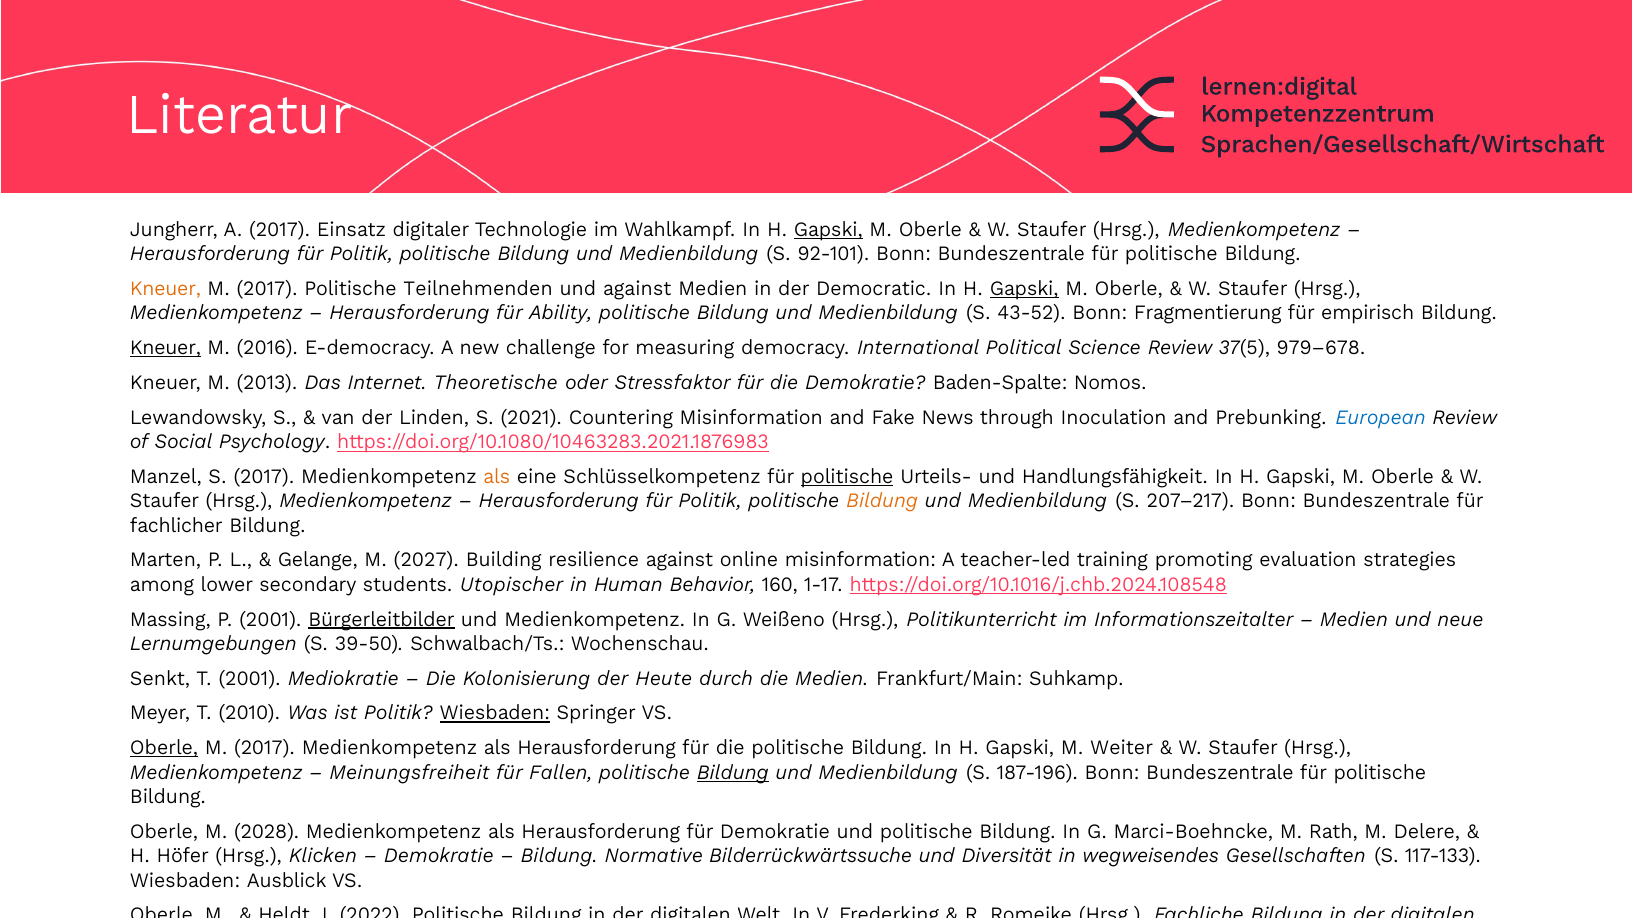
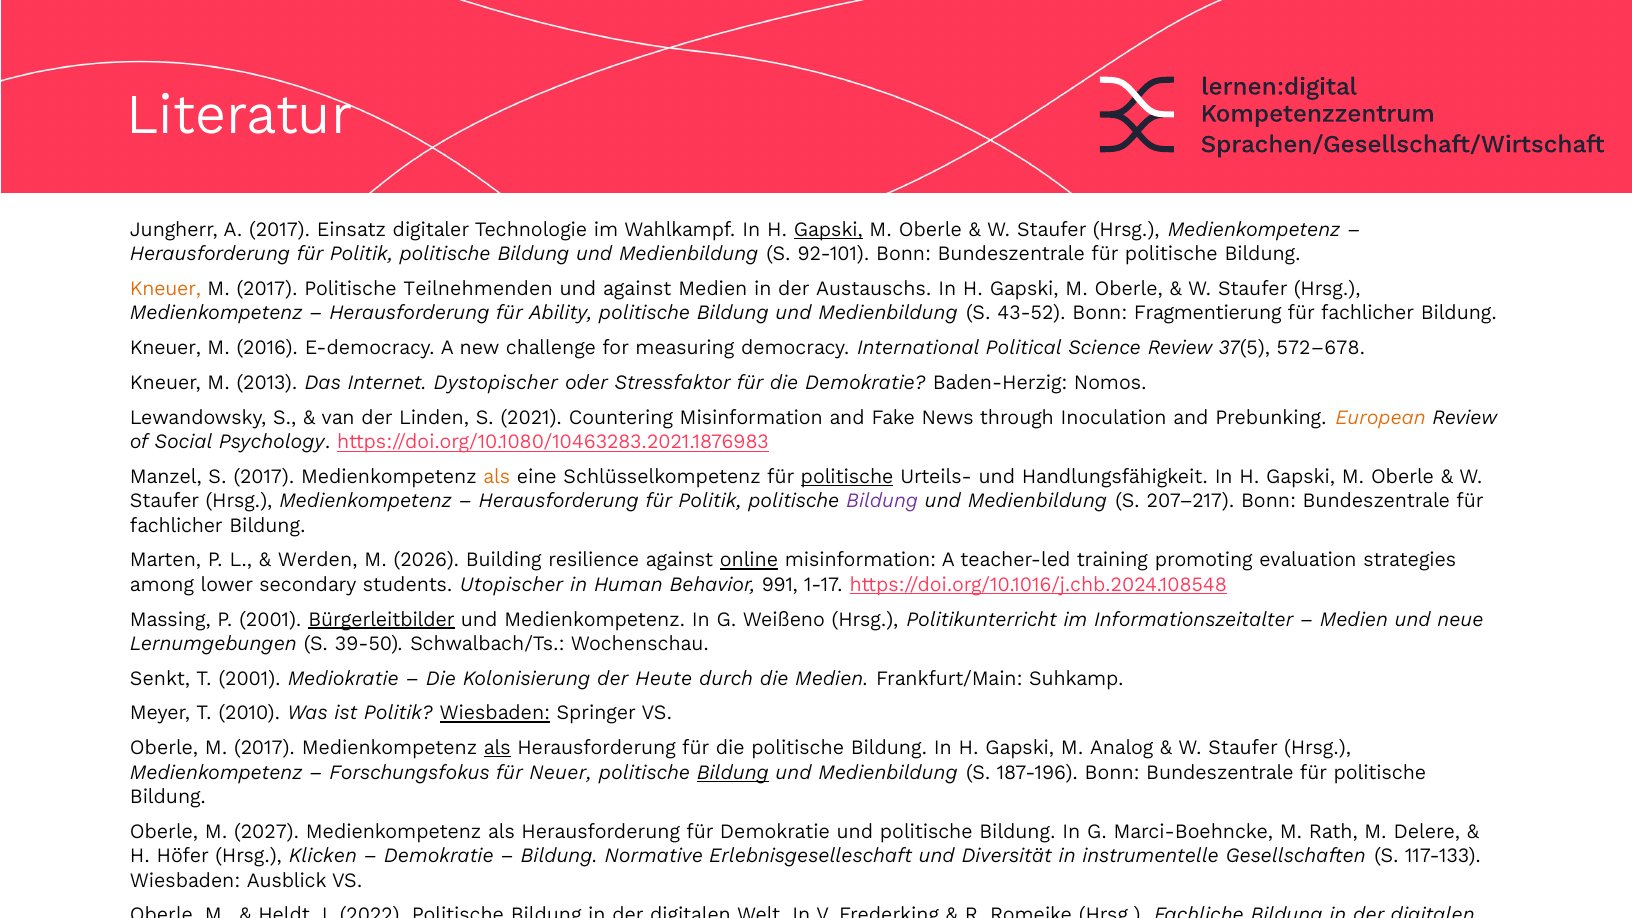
Democratic: Democratic -> Austauschs
Gapski at (1024, 289) underline: present -> none
empirisch at (1368, 313): empirisch -> fachlicher
Kneuer at (165, 348) underline: present -> none
979–678: 979–678 -> 572–678
Theoretische: Theoretische -> Dystopischer
Baden-Spalte: Baden-Spalte -> Baden-Herzig
European colour: blue -> orange
Bildung at (882, 501) colour: orange -> purple
Gelange: Gelange -> Werden
2027: 2027 -> 2026
online underline: none -> present
160: 160 -> 991
Oberle at (164, 748) underline: present -> none
als at (497, 748) underline: none -> present
Weiter: Weiter -> Analog
Meinungsfreiheit at (409, 772): Meinungsfreiheit -> Forschungsfokus
Fallen: Fallen -> Neuer
2028: 2028 -> 2027
Bilderrückwärtssuche: Bilderrückwärtssuche -> Erlebnisgeselleschaft
wegweisendes: wegweisendes -> instrumentelle
